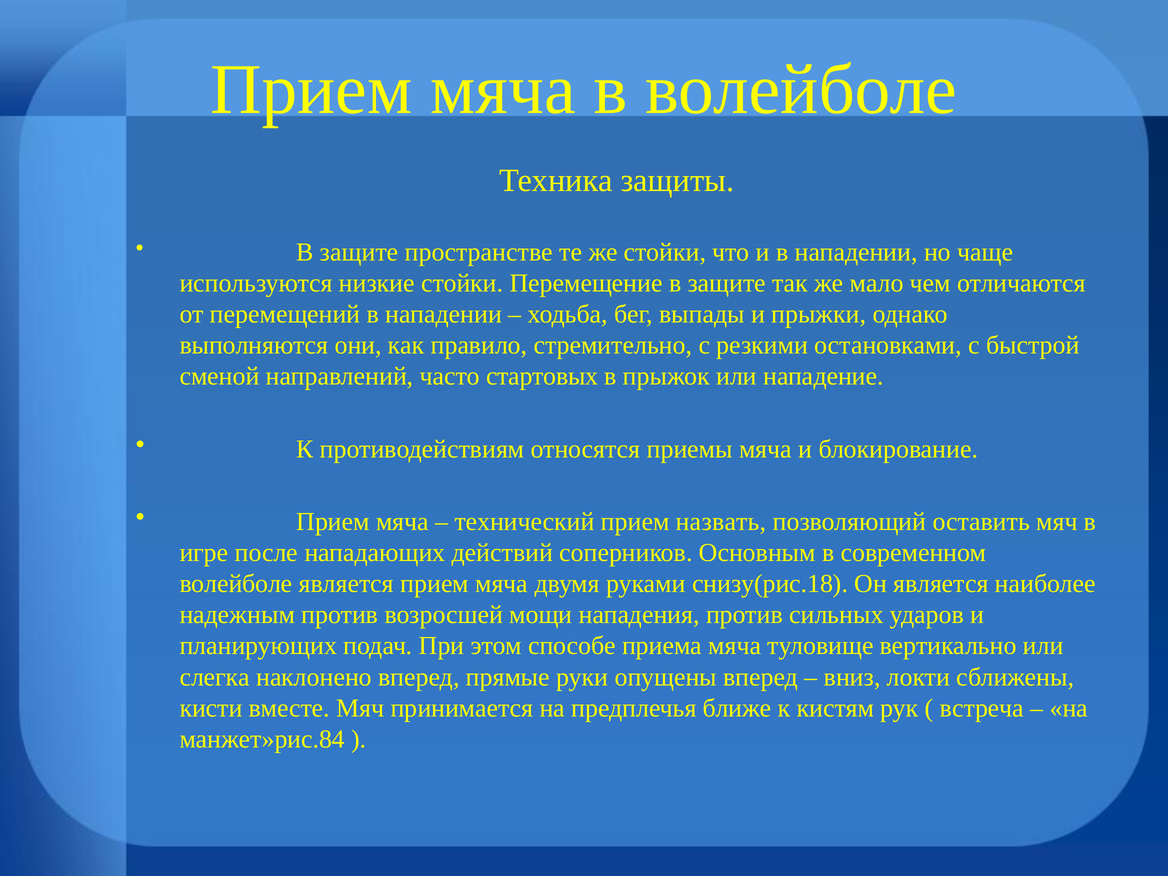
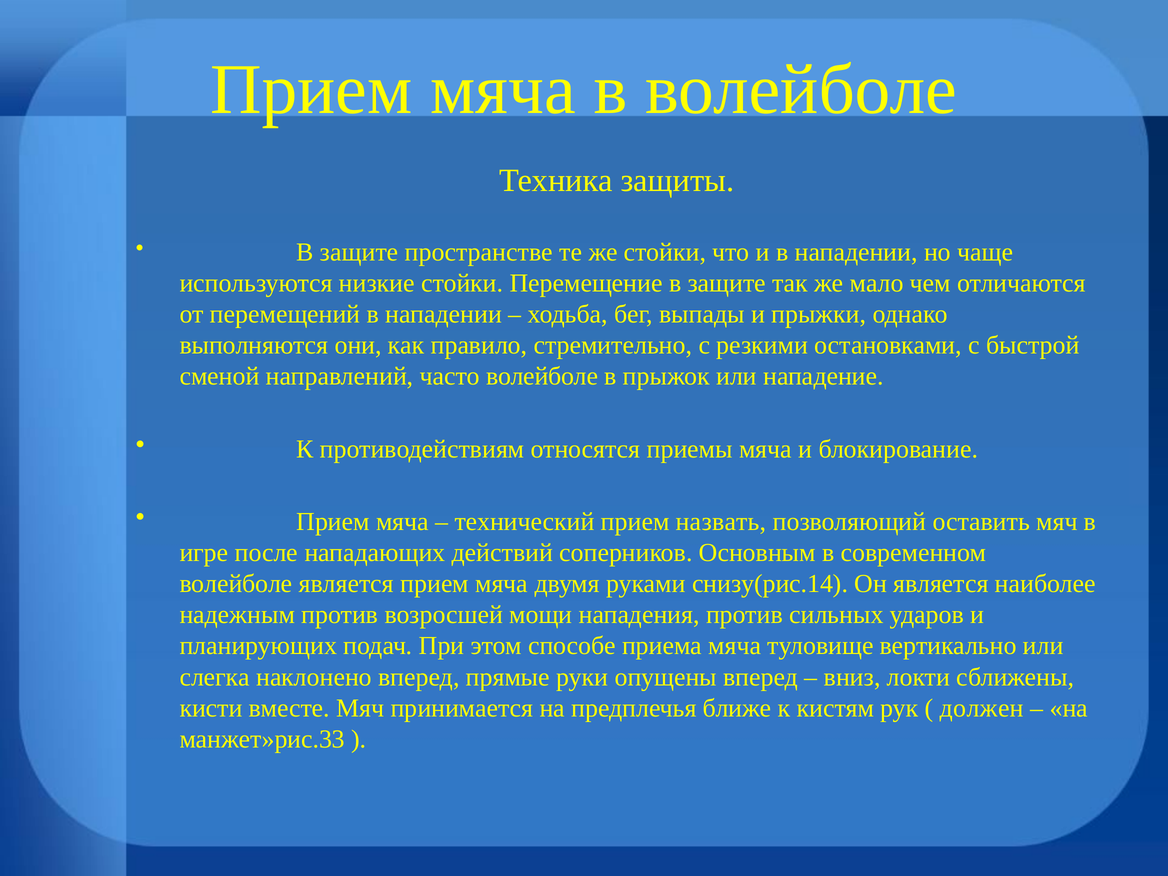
часто стартовых: стартовых -> волейболе
снизу(рис.18: снизу(рис.18 -> снизу(рис.14
встреча: встреча -> должен
манжет»рис.84: манжет»рис.84 -> манжет»рис.33
